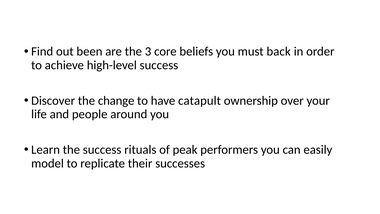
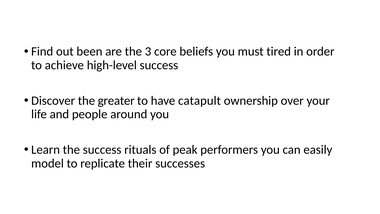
back: back -> tired
change: change -> greater
